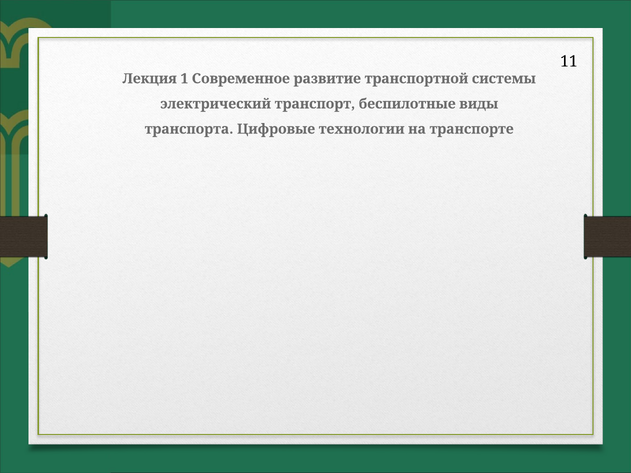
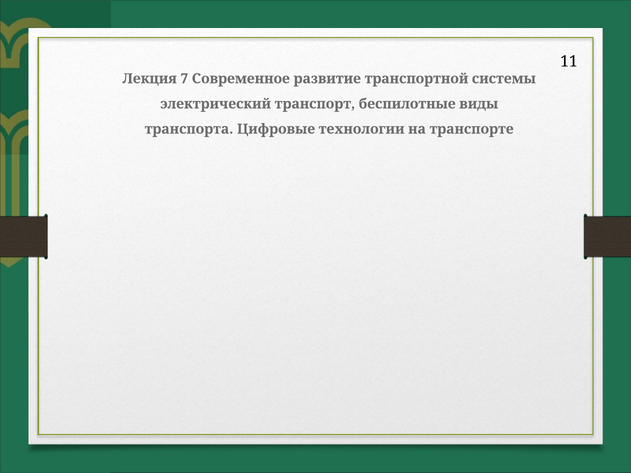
1: 1 -> 7
